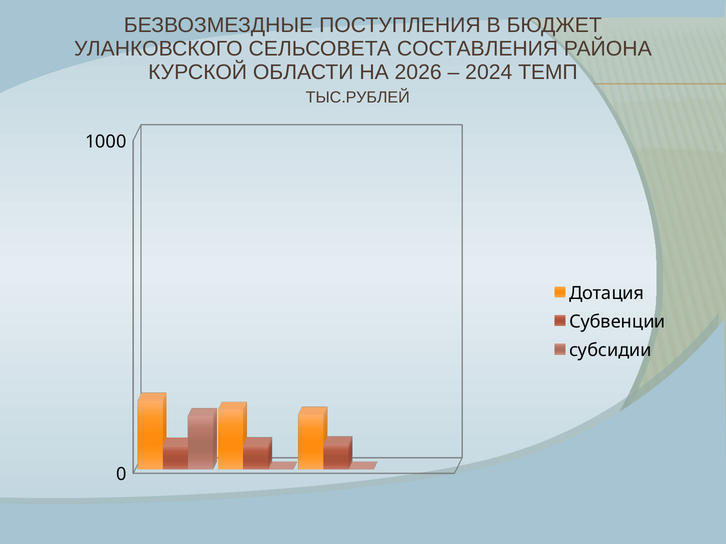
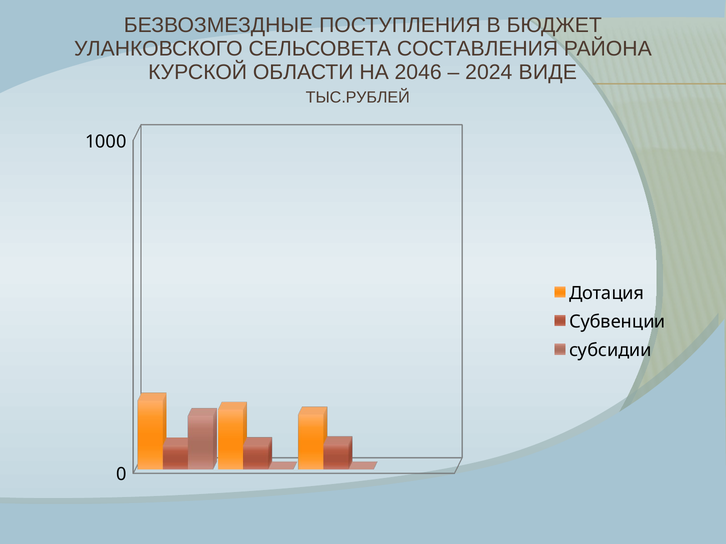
2026: 2026 -> 2046
ТЕМП: ТЕМП -> ВИДЕ
